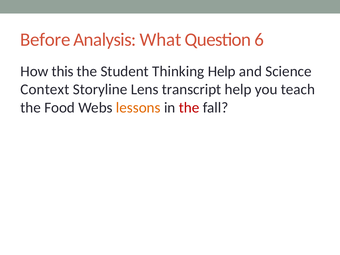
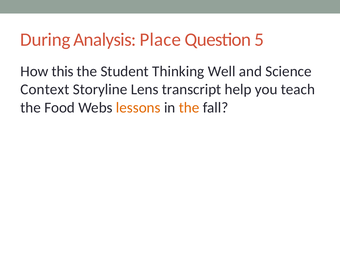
Before: Before -> During
What: What -> Place
6: 6 -> 5
Thinking Help: Help -> Well
the at (189, 108) colour: red -> orange
